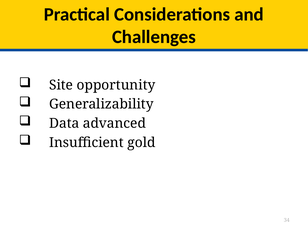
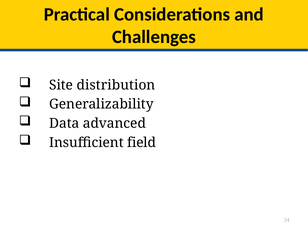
opportunity: opportunity -> distribution
gold: gold -> field
